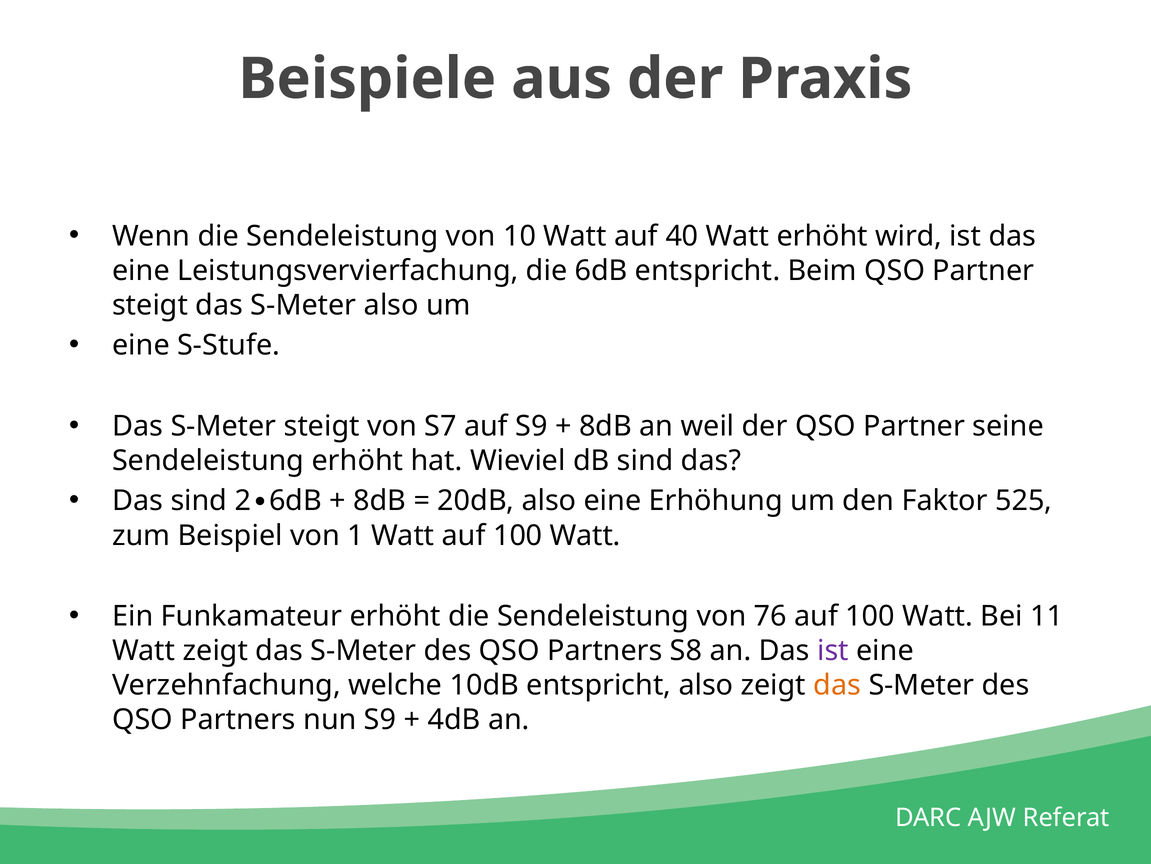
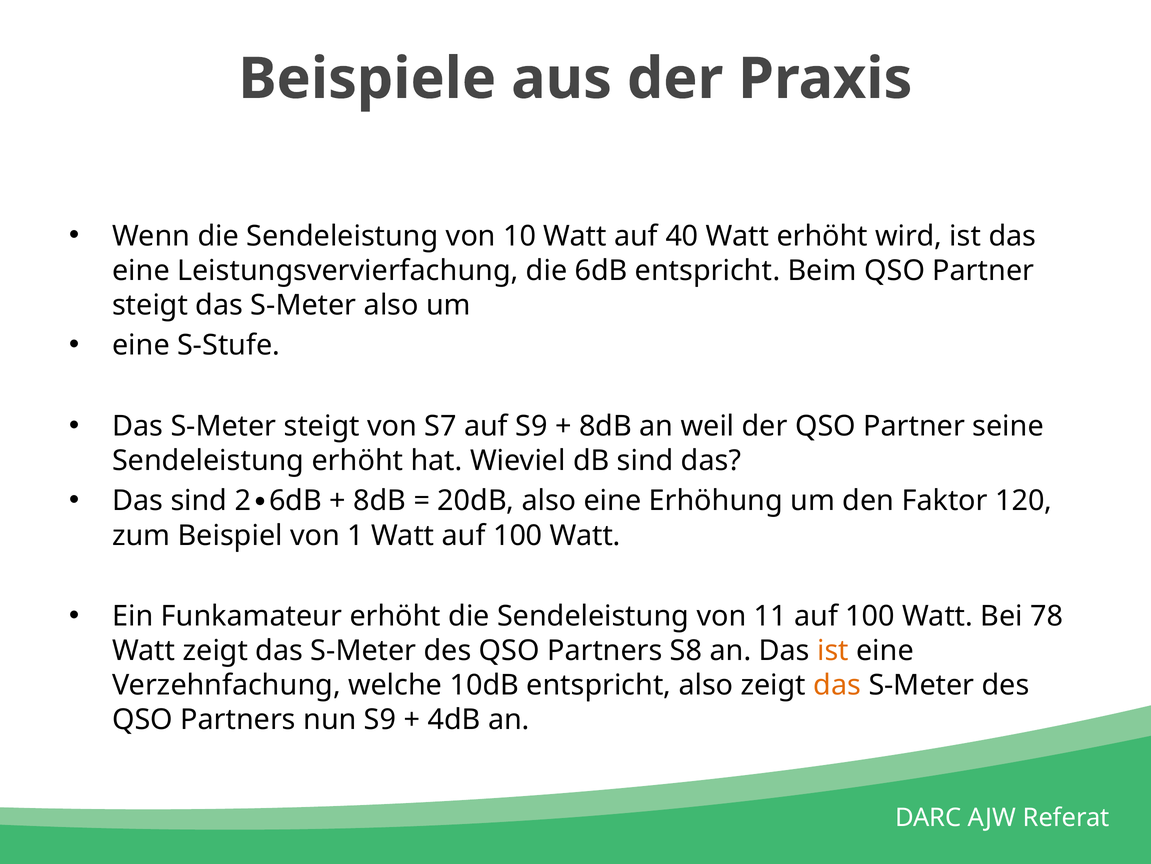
525: 525 -> 120
76: 76 -> 11
11: 11 -> 78
ist at (833, 650) colour: purple -> orange
